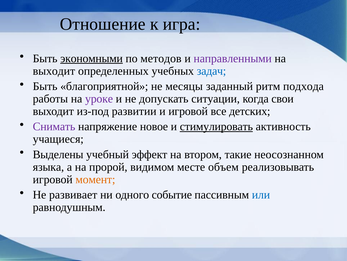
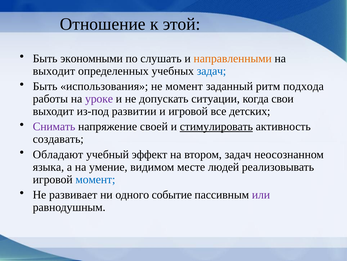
игра: игра -> этой
экономными underline: present -> none
методов: методов -> слушать
направленными colour: purple -> orange
благоприятной: благоприятной -> использования
не месяцы: месяцы -> момент
новое: новое -> своей
учащиеся: учащиеся -> создавать
Выделены: Выделены -> Обладают
втором такие: такие -> задач
пророй: пророй -> умение
объем: объем -> людей
момент at (95, 179) colour: orange -> blue
или colour: blue -> purple
